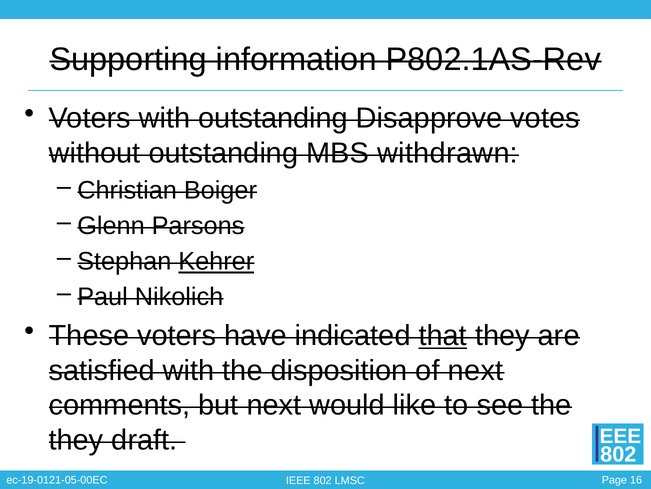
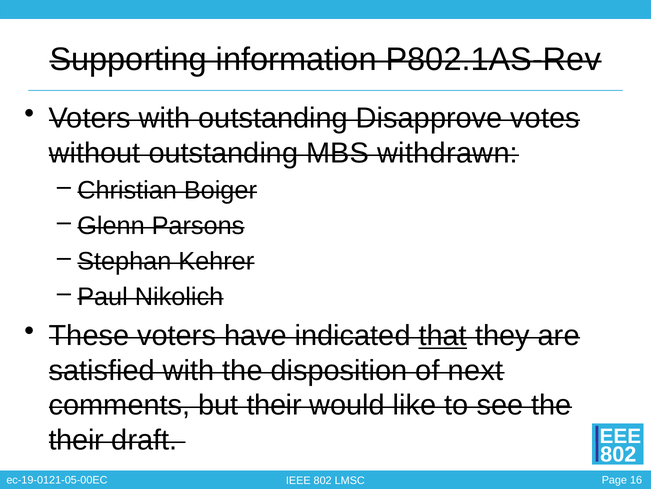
Kehrer underline: present -> none
but next: next -> their
they at (76, 439): they -> their
